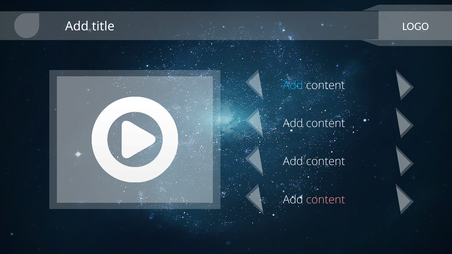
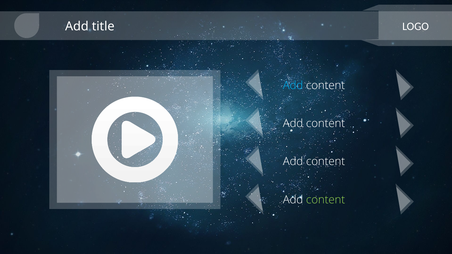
content at (326, 200) colour: pink -> light green
